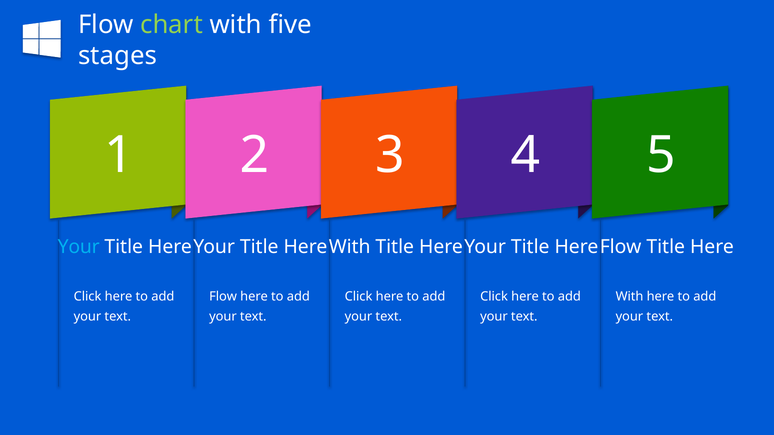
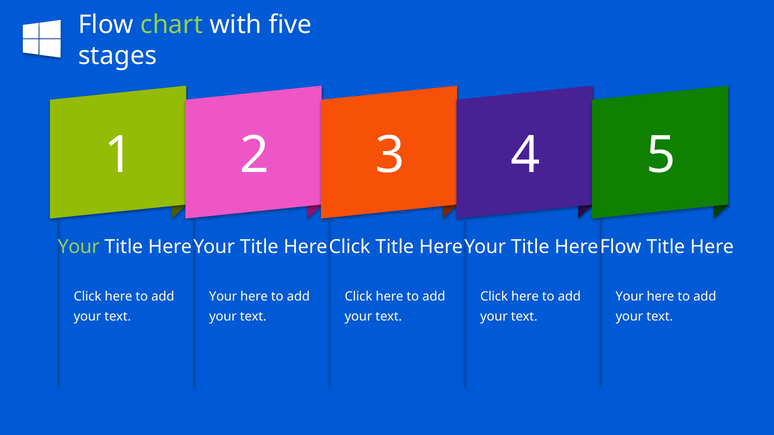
Your at (79, 247) colour: light blue -> light green
With at (350, 247): With -> Click
Flow at (223, 297): Flow -> Your
With at (630, 297): With -> Your
